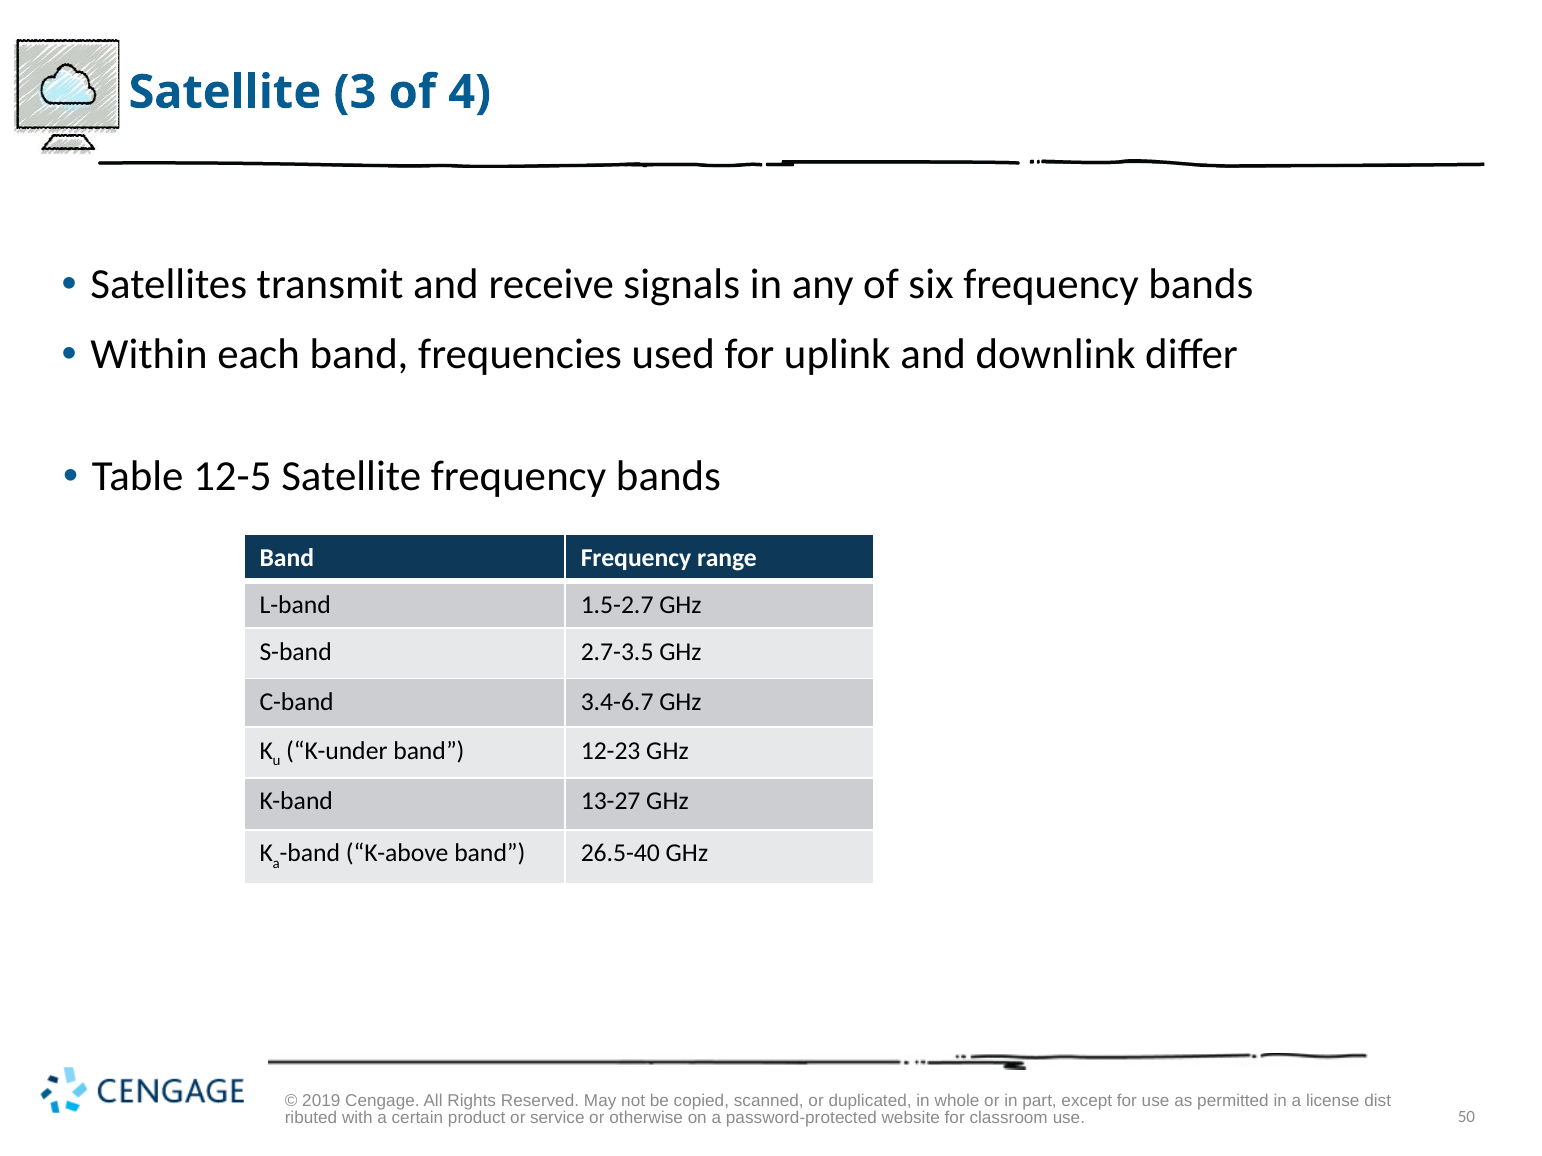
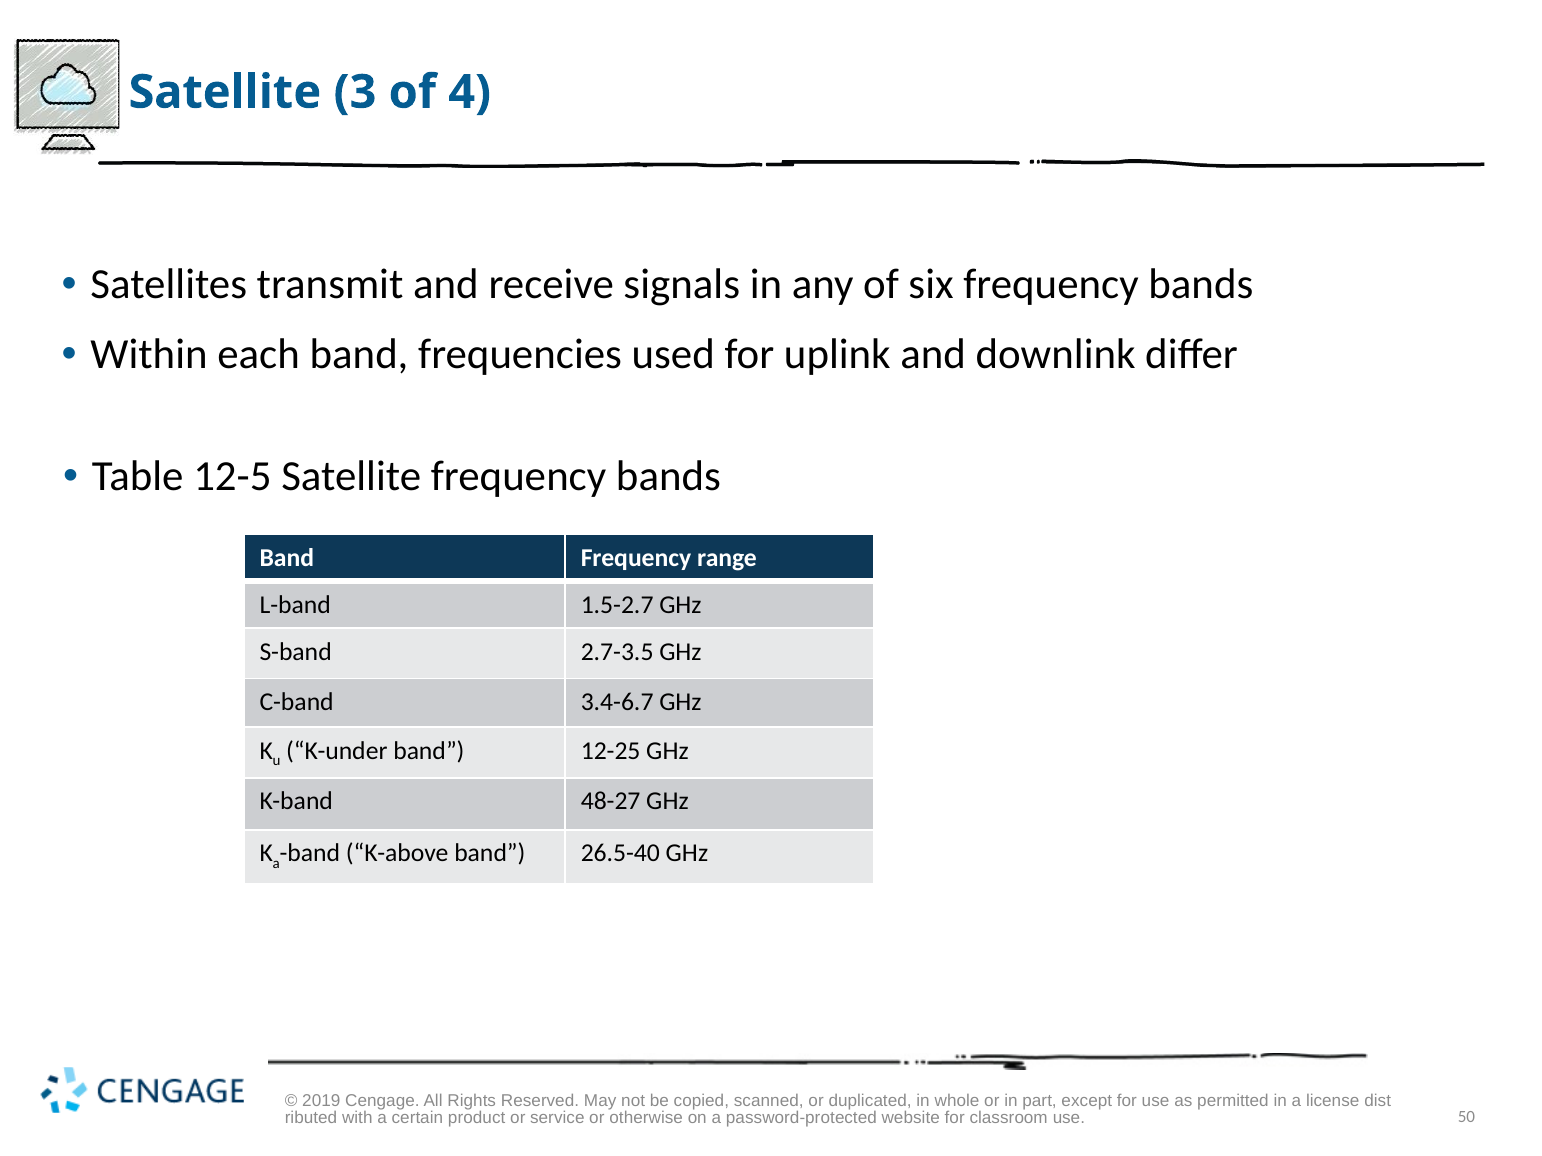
12-23: 12-23 -> 12-25
13-27: 13-27 -> 48-27
